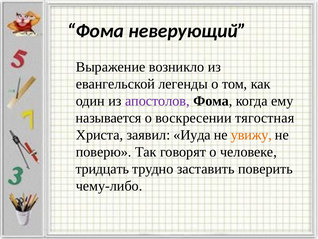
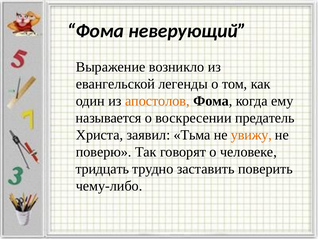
апостолов colour: purple -> orange
тягостная: тягостная -> предатель
Иуда: Иуда -> Тьма
